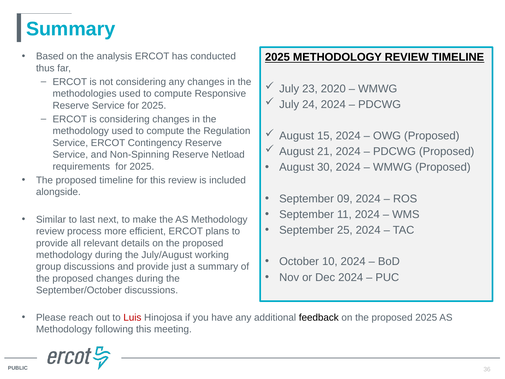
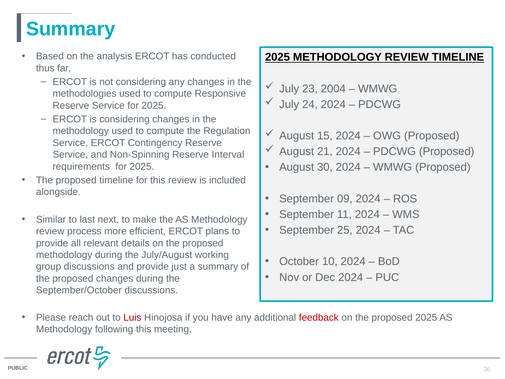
2020: 2020 -> 2004
Netload: Netload -> Interval
feedback colour: black -> red
